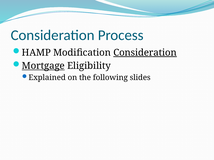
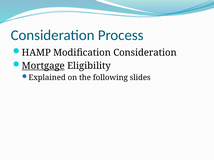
Consideration at (145, 53) underline: present -> none
